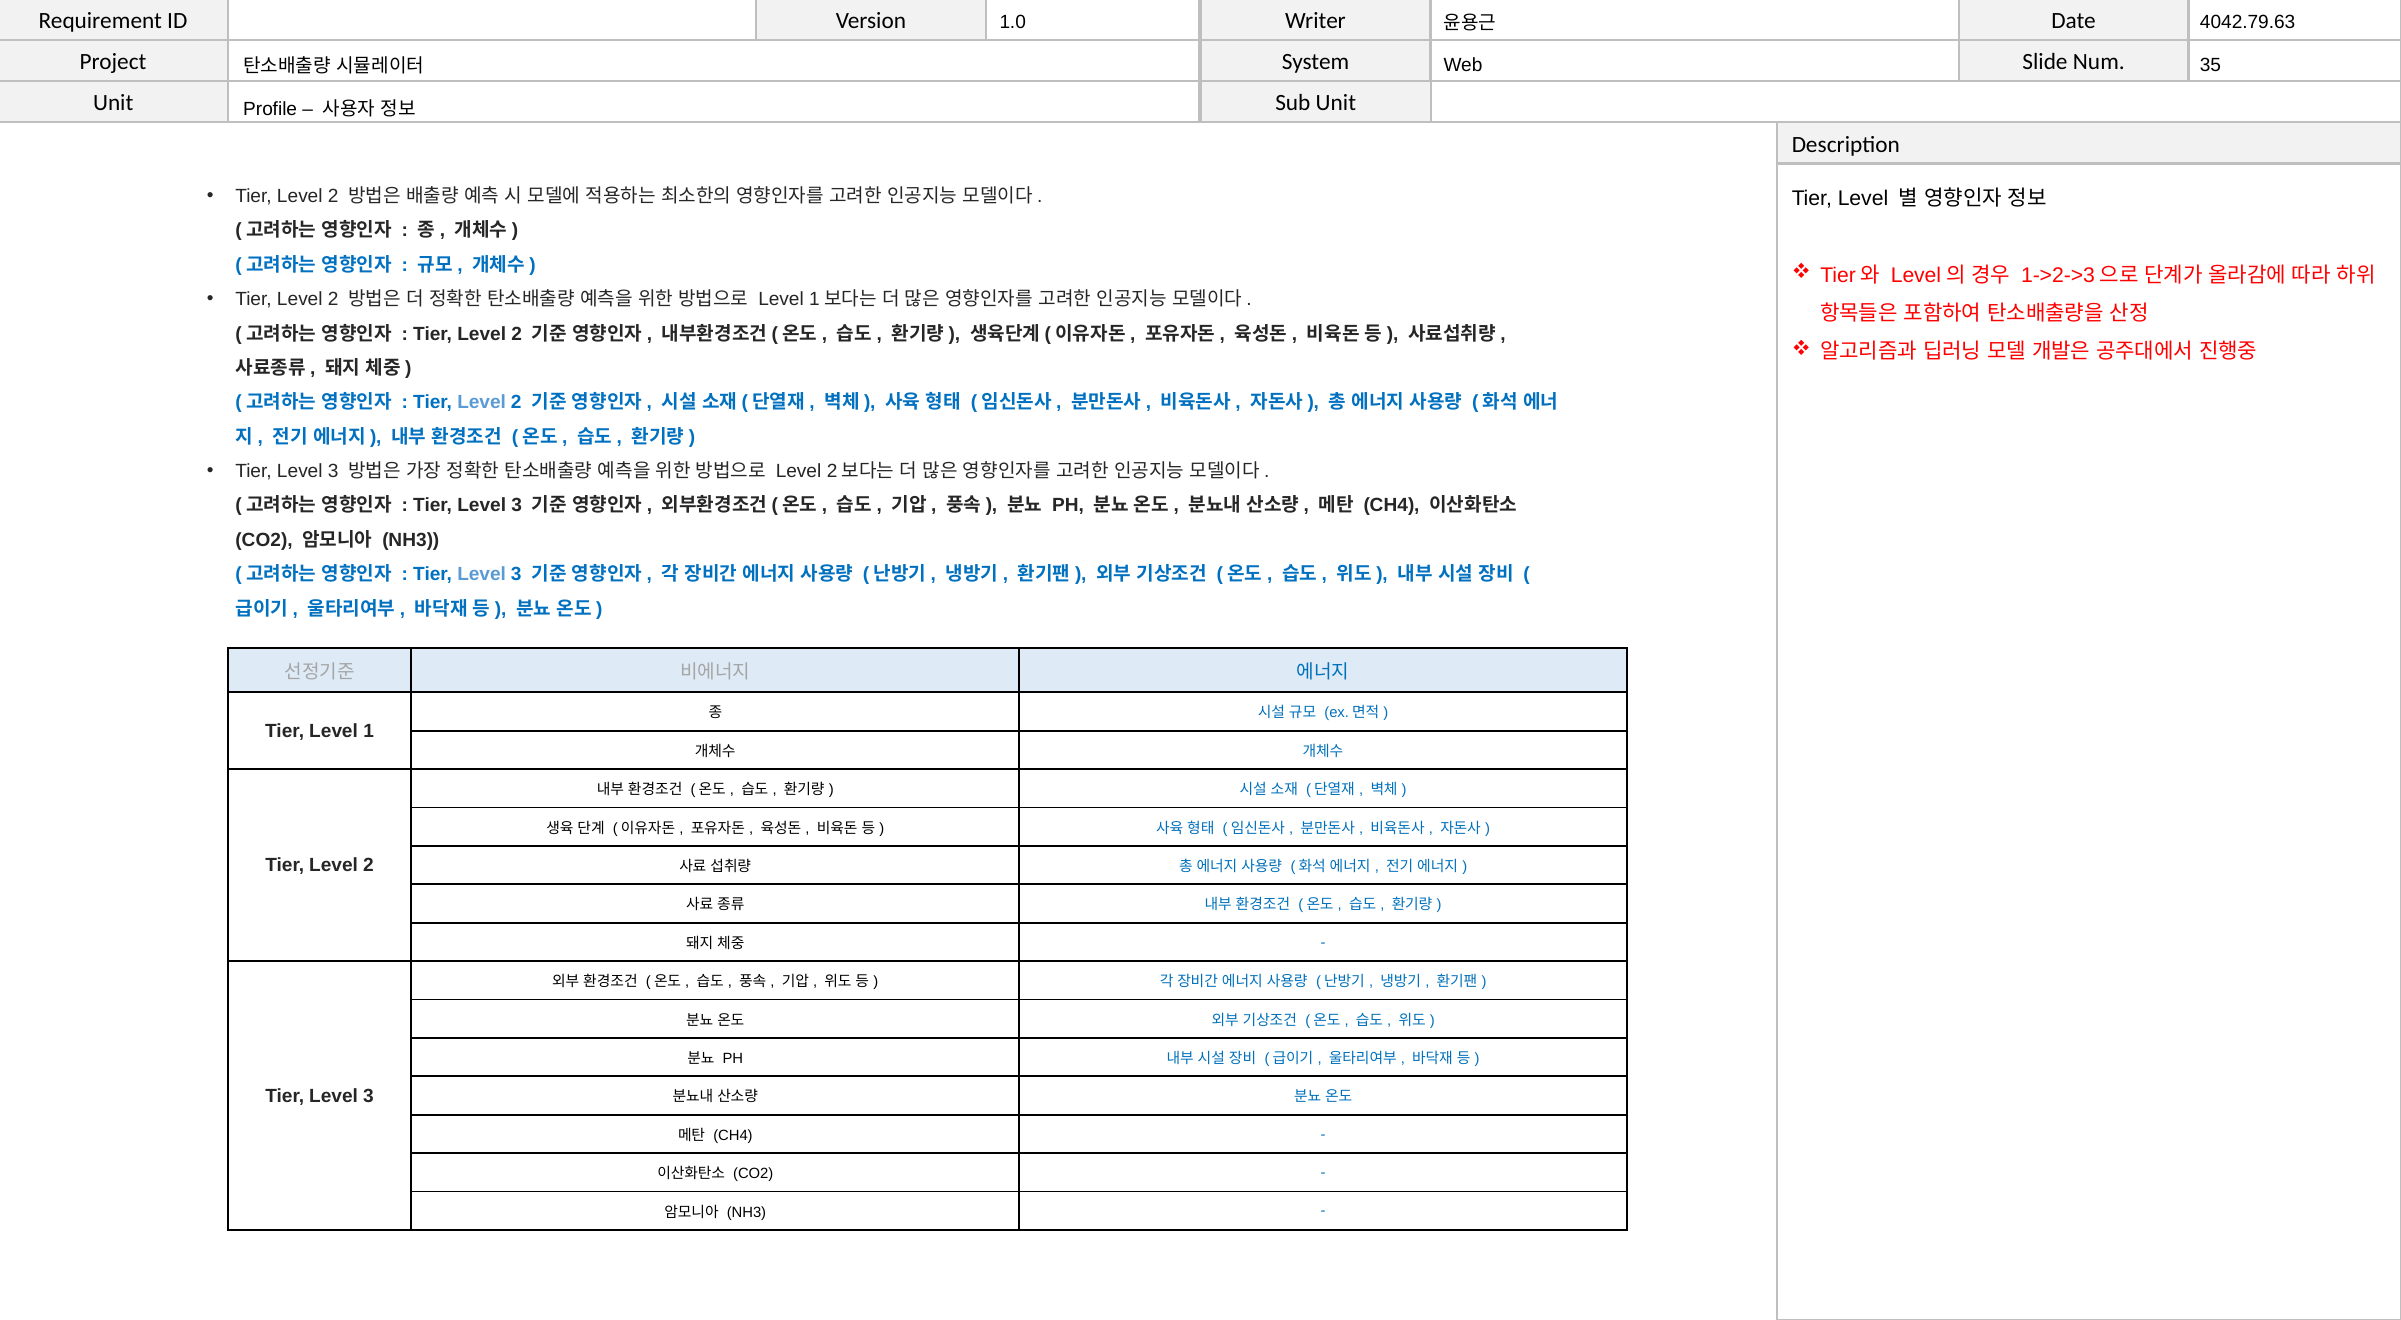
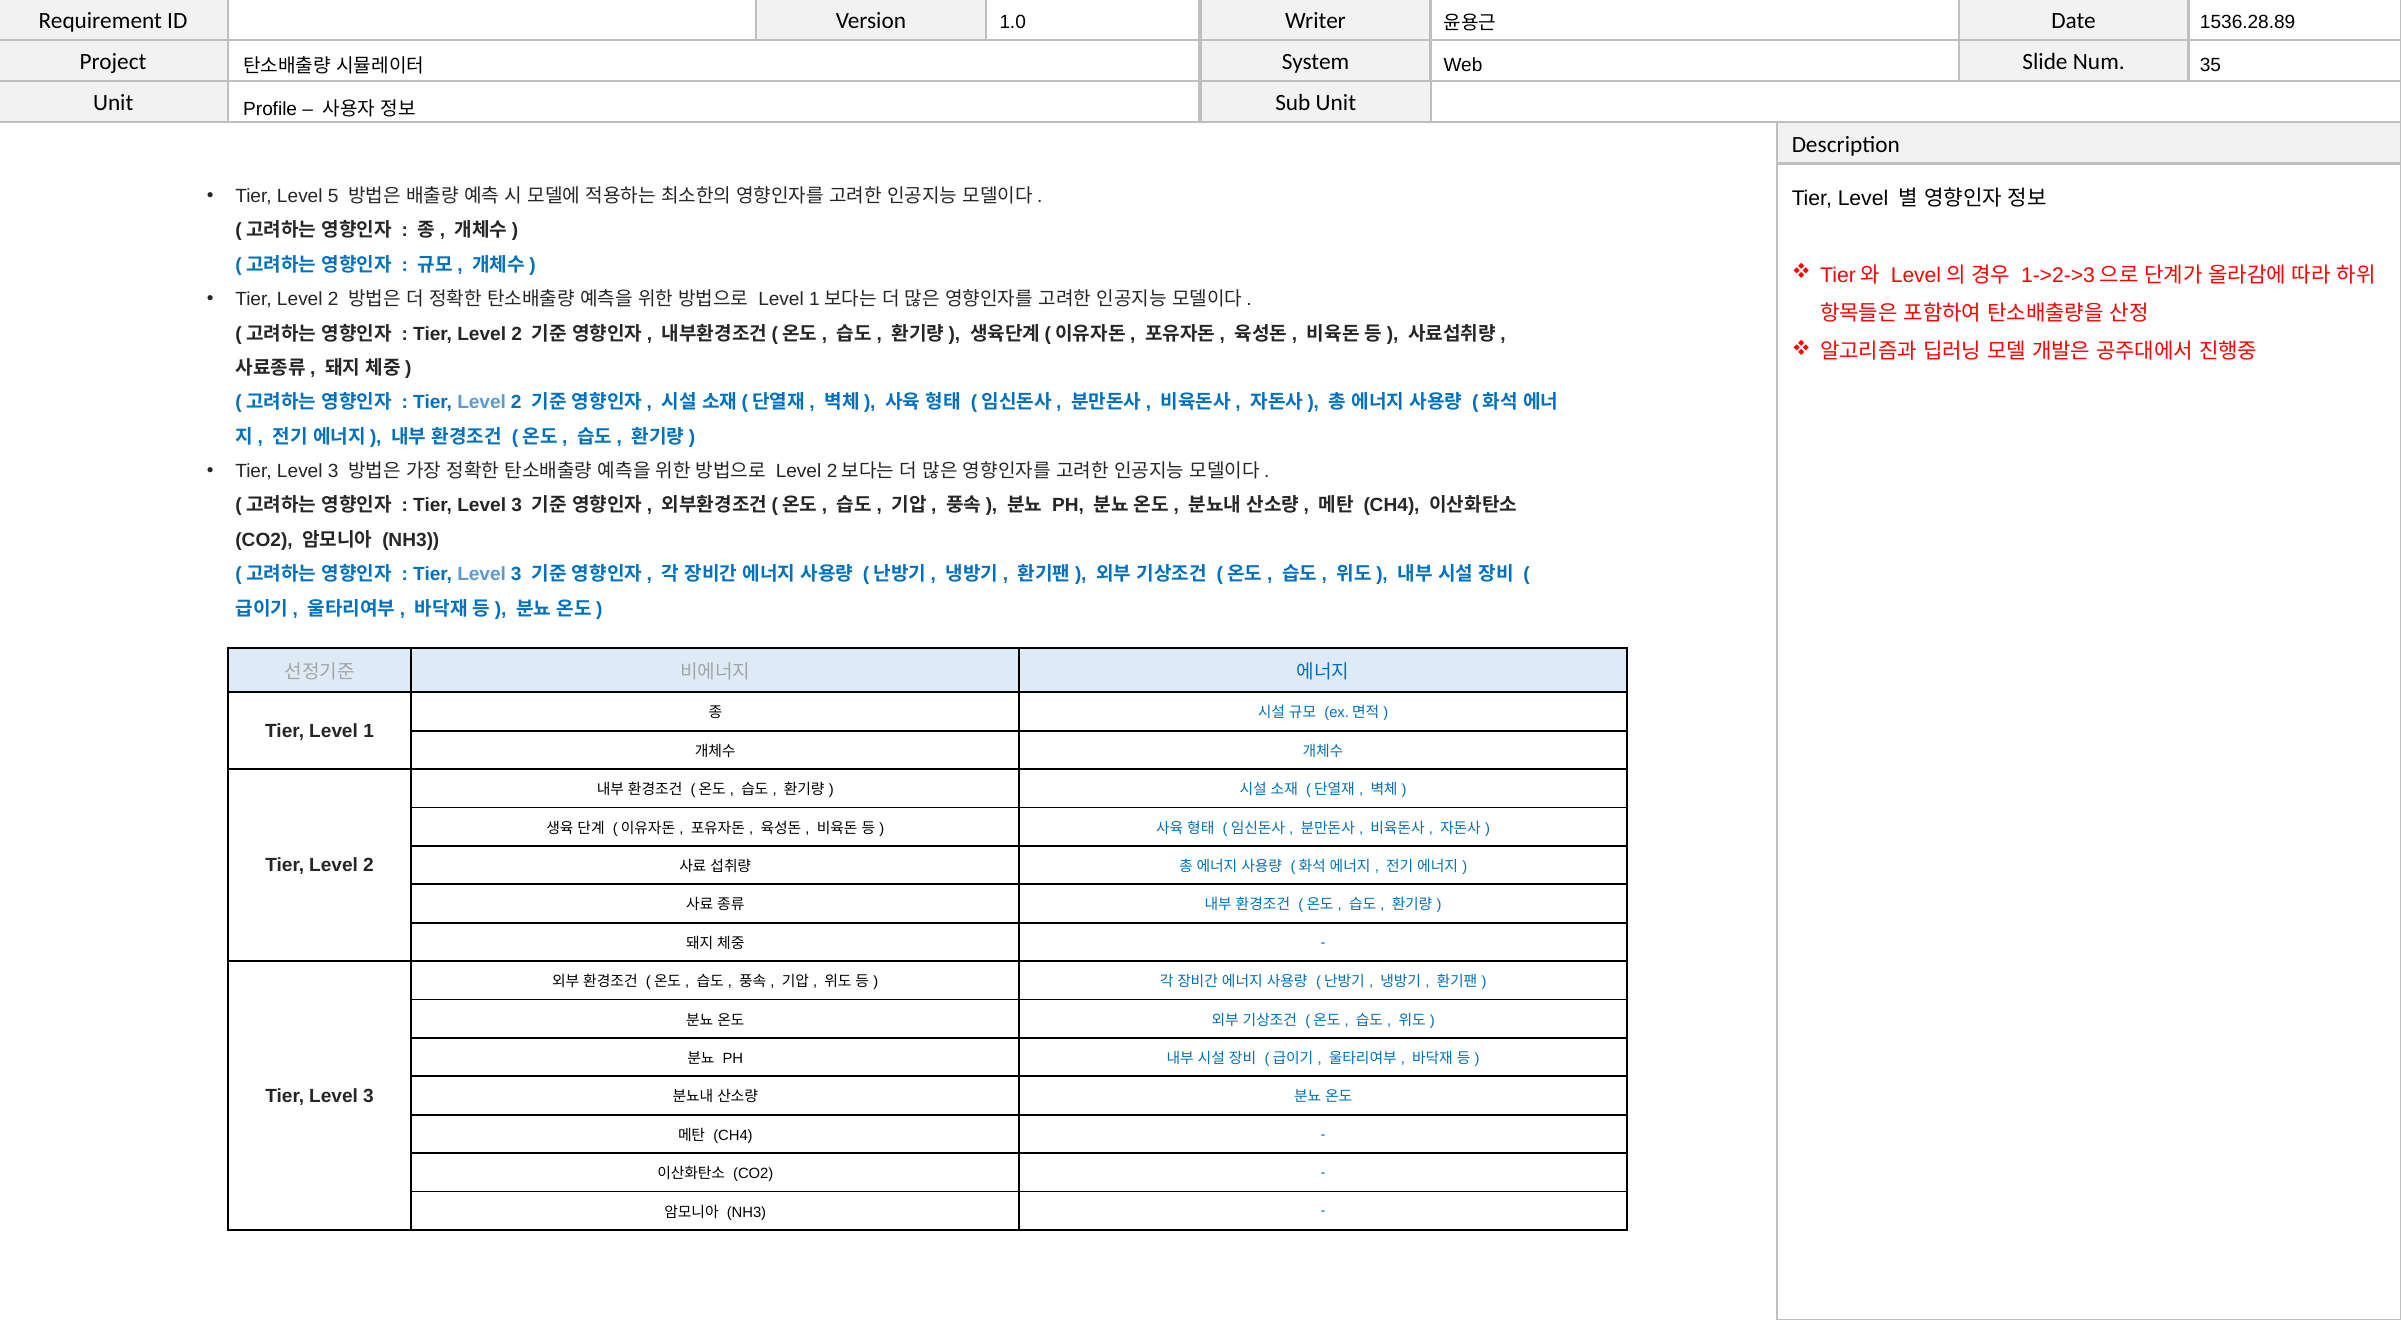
4042.79.63: 4042.79.63 -> 1536.28.89
2 at (333, 196): 2 -> 5
